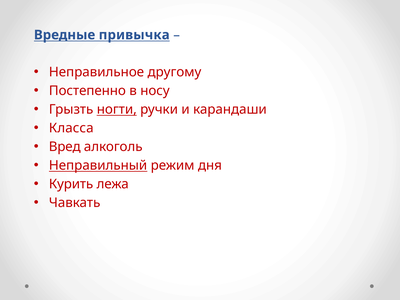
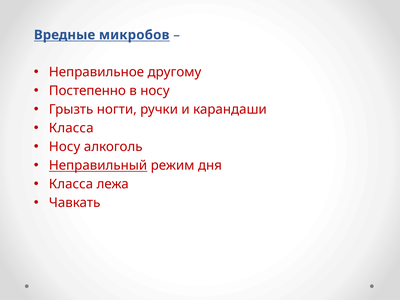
привычка: привычка -> микробов
ногти underline: present -> none
Вред at (65, 147): Вред -> Носу
Курить at (71, 184): Курить -> Класса
